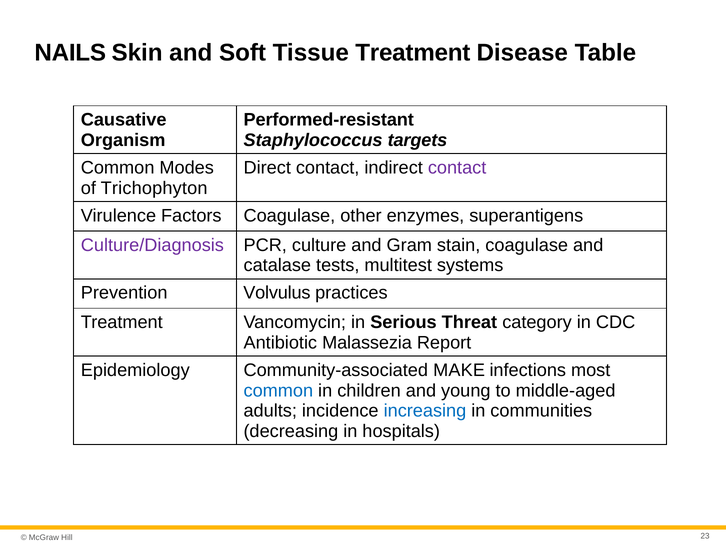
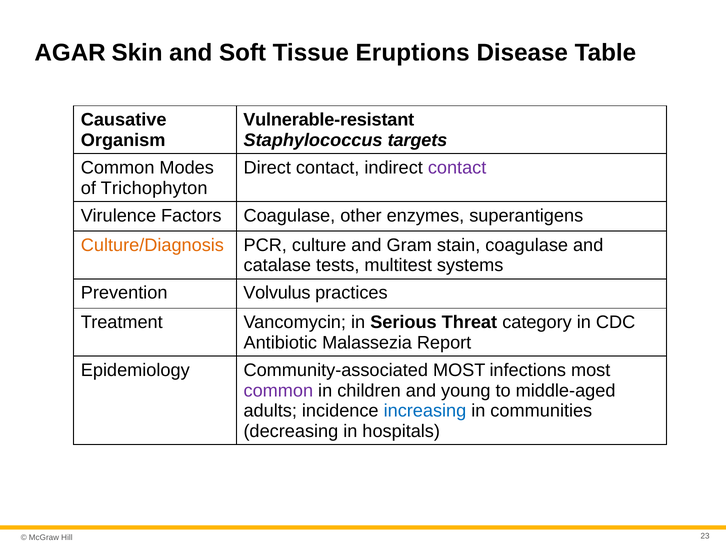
NAILS: NAILS -> AGAR
Tissue Treatment: Treatment -> Eruptions
Performed-resistant: Performed-resistant -> Vulnerable-resistant
Culture/Diagnosis colour: purple -> orange
Community-associated MAKE: MAKE -> MOST
common at (278, 391) colour: blue -> purple
